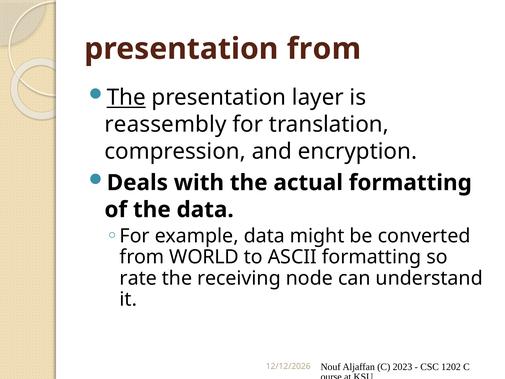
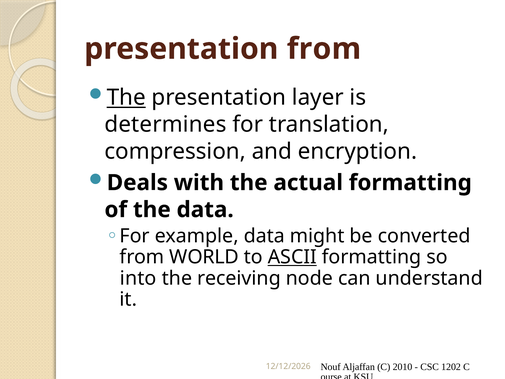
reassembly: reassembly -> determines
ASCII underline: none -> present
rate: rate -> into
2023: 2023 -> 2010
